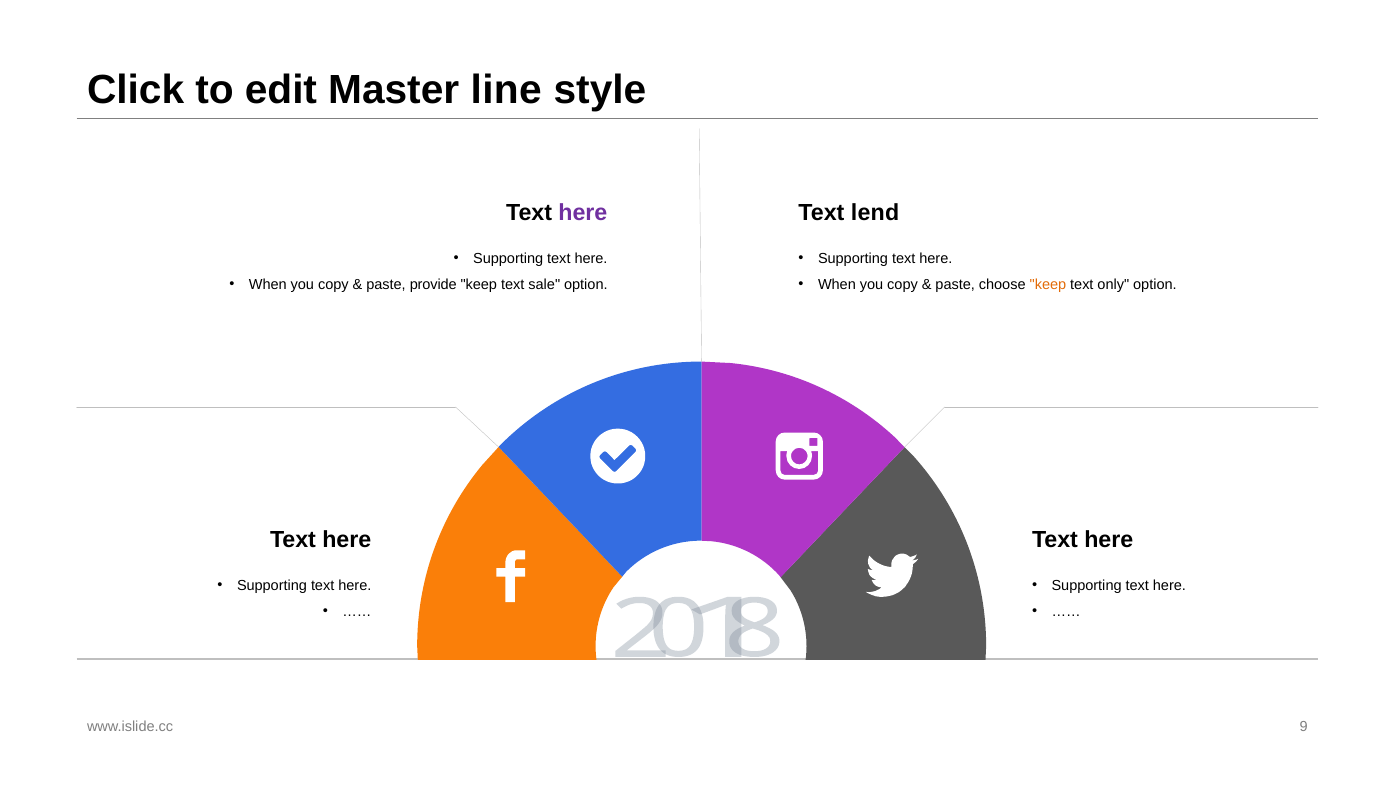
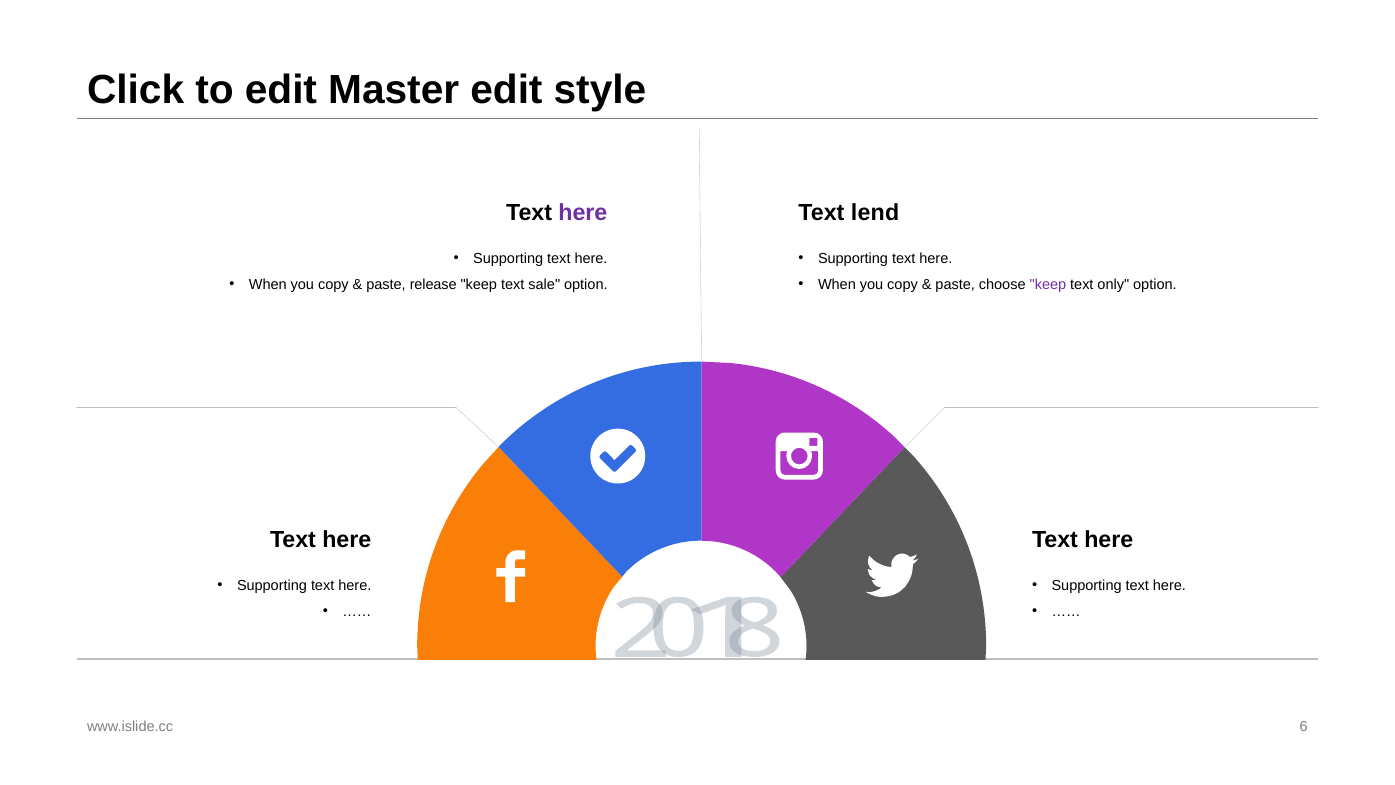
Master line: line -> edit
provide: provide -> release
keep at (1048, 285) colour: orange -> purple
9: 9 -> 6
